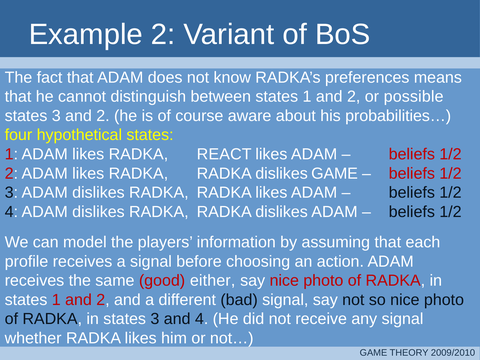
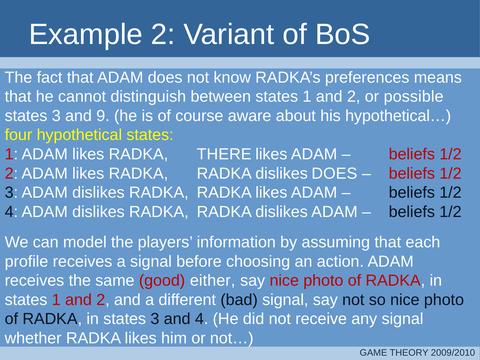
3 and 2: 2 -> 9
probabilities…: probabilities… -> hypothetical…
REACT: REACT -> THERE
dislikes GAME: GAME -> DOES
